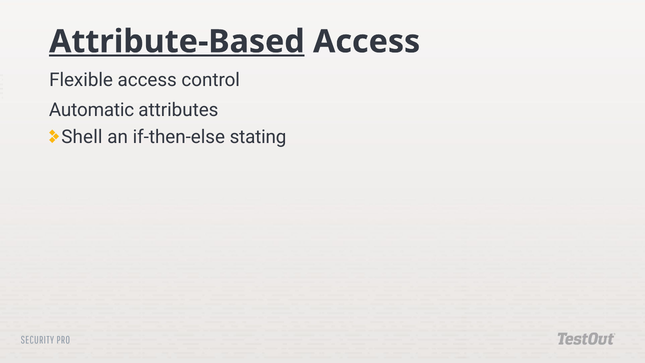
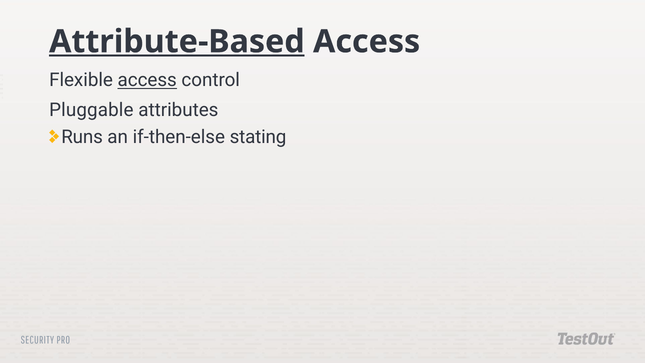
access at (147, 80) underline: none -> present
Automatic: Automatic -> Pluggable
Shell: Shell -> Runs
